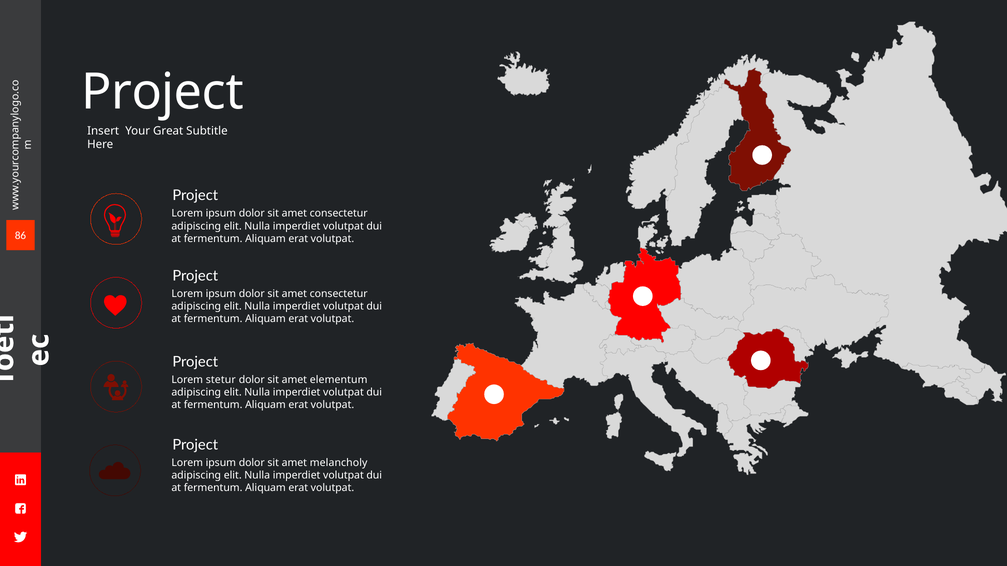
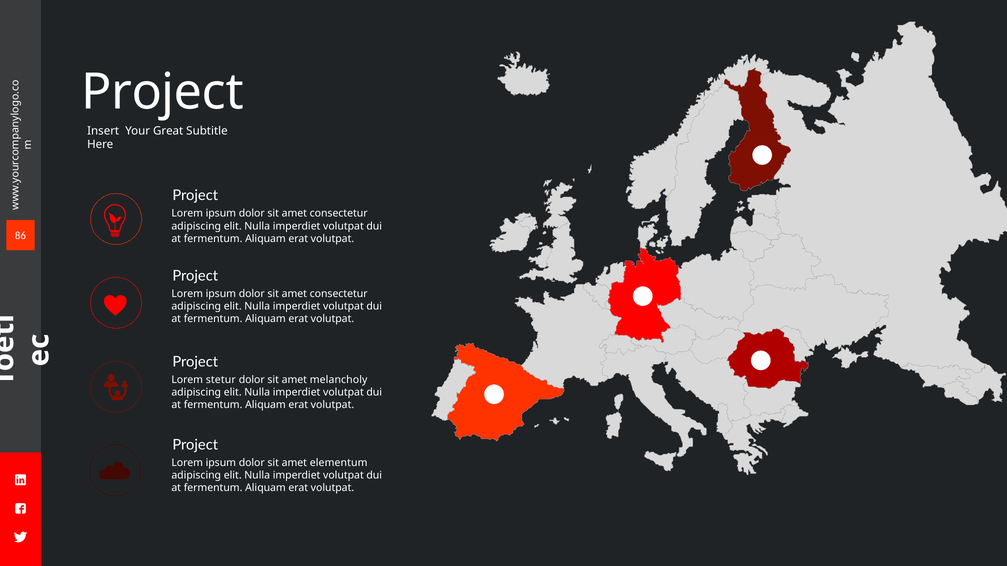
elementum: elementum -> melancholy
melancholy: melancholy -> elementum
